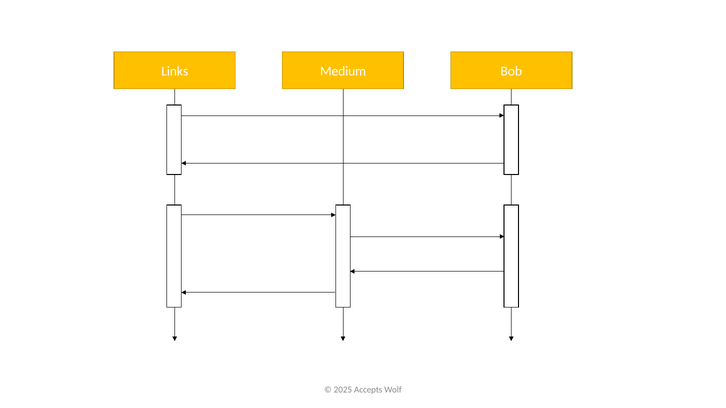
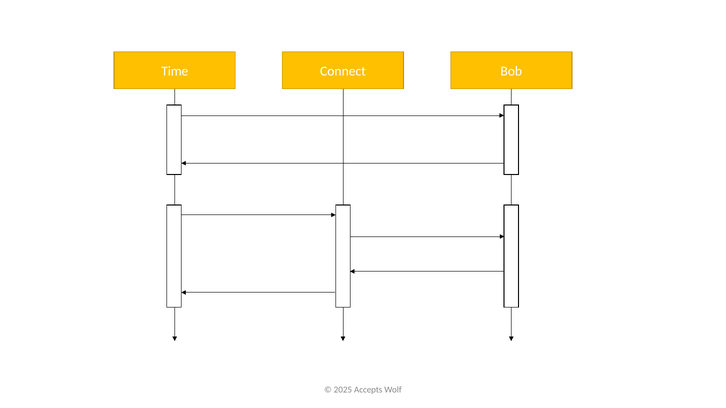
Links: Links -> Time
Medium: Medium -> Connect
